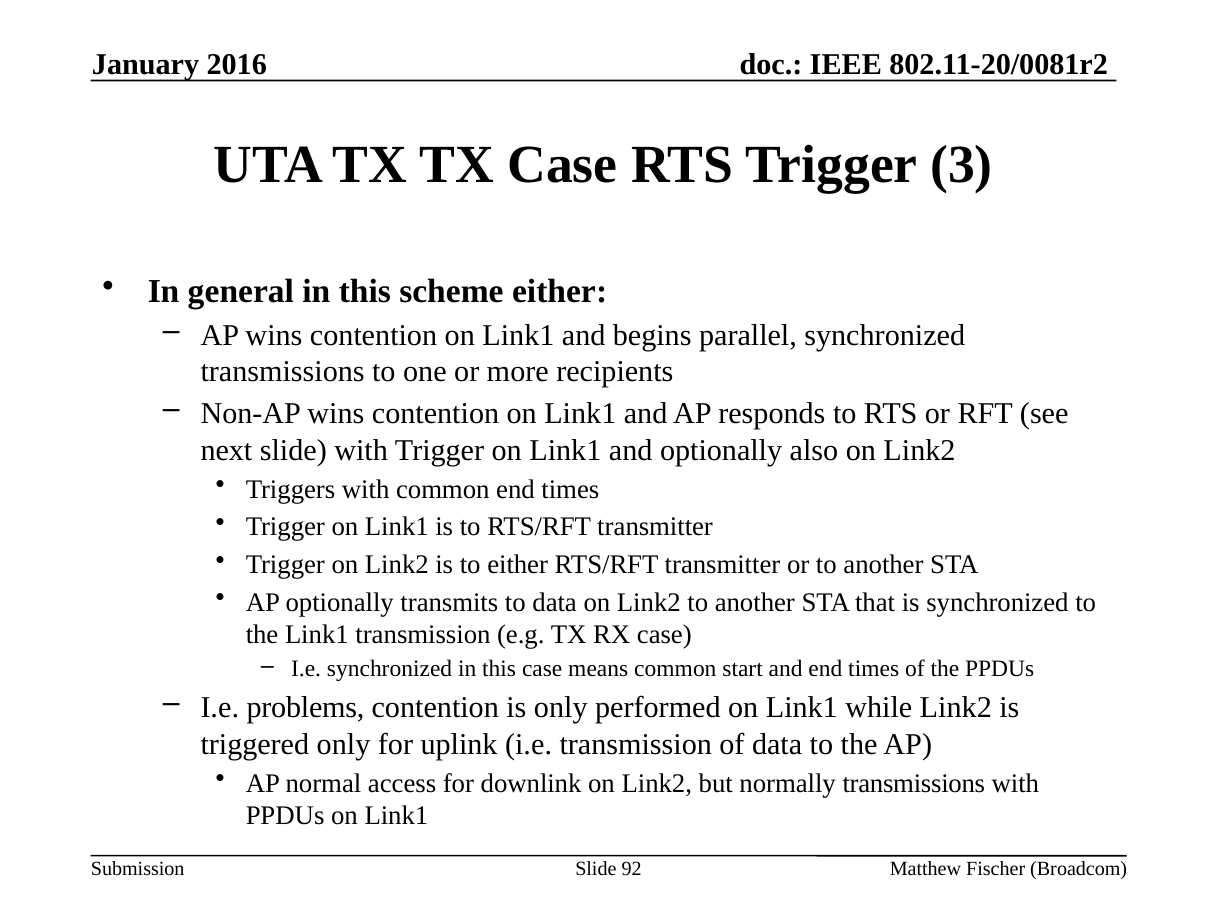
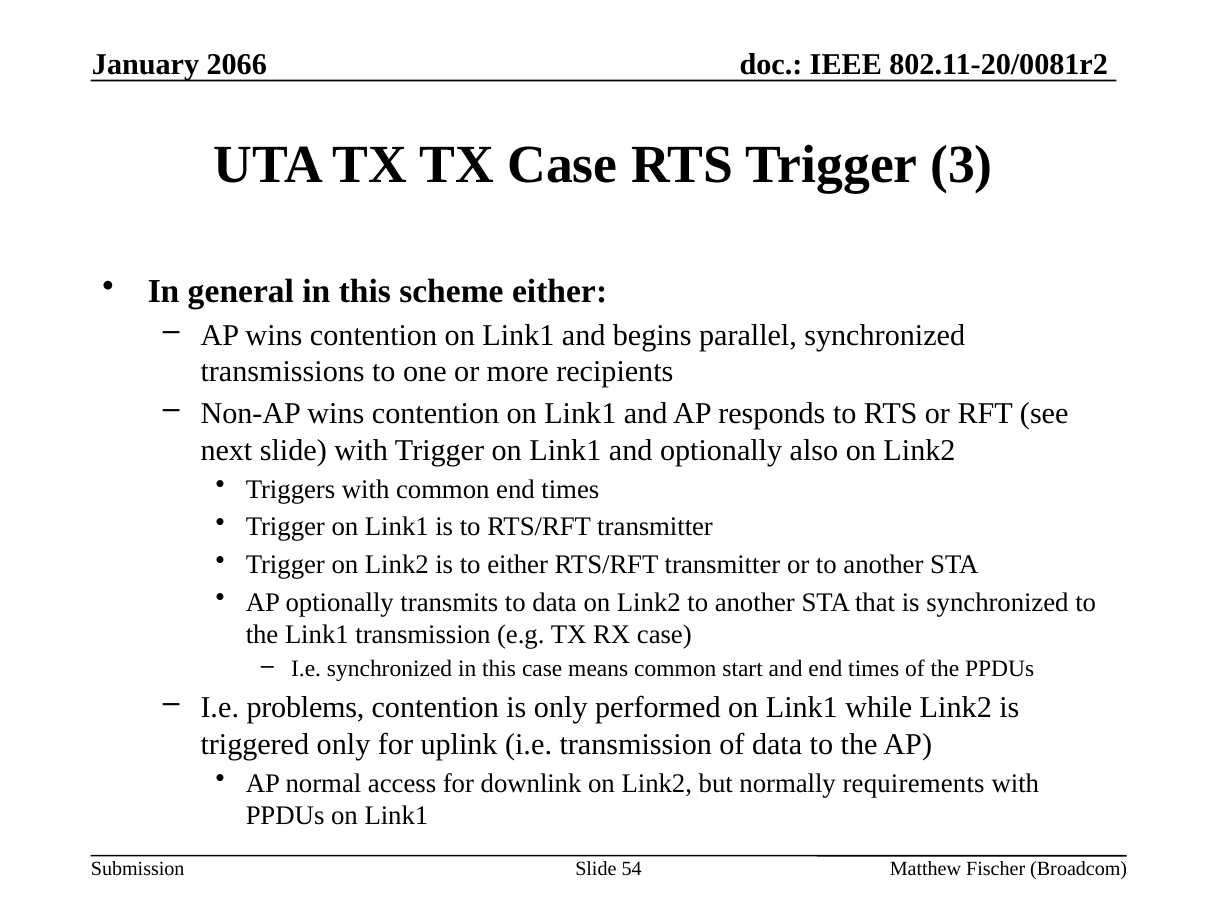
2016: 2016 -> 2066
normally transmissions: transmissions -> requirements
92: 92 -> 54
